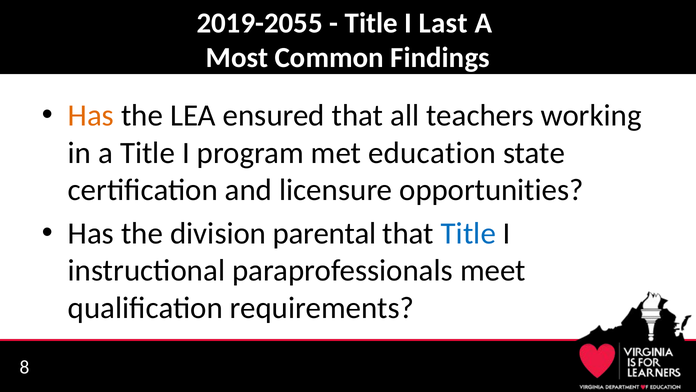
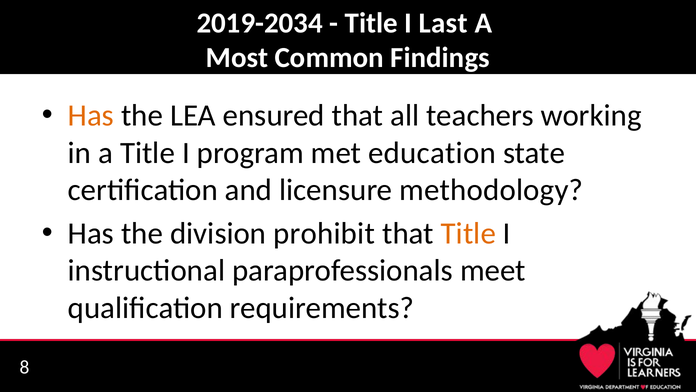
2019-2055: 2019-2055 -> 2019-2034
opportunities: opportunities -> methodology
parental: parental -> prohibit
Title at (468, 233) colour: blue -> orange
